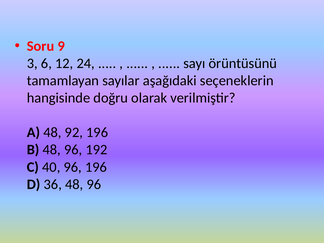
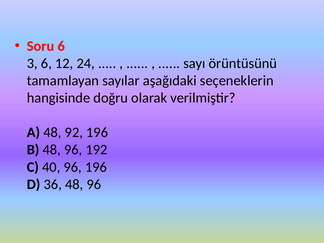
Soru 9: 9 -> 6
